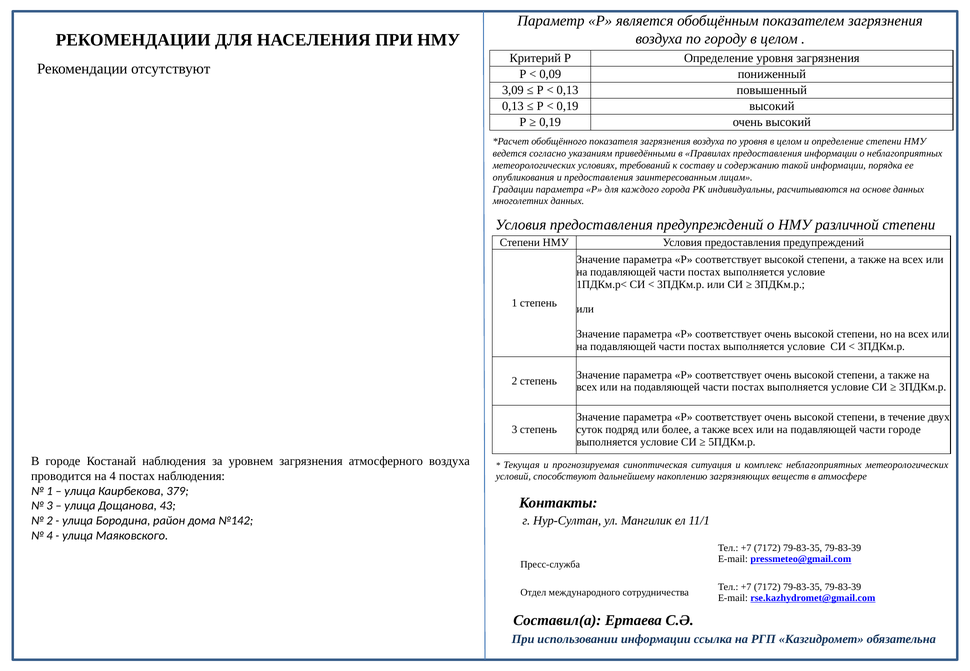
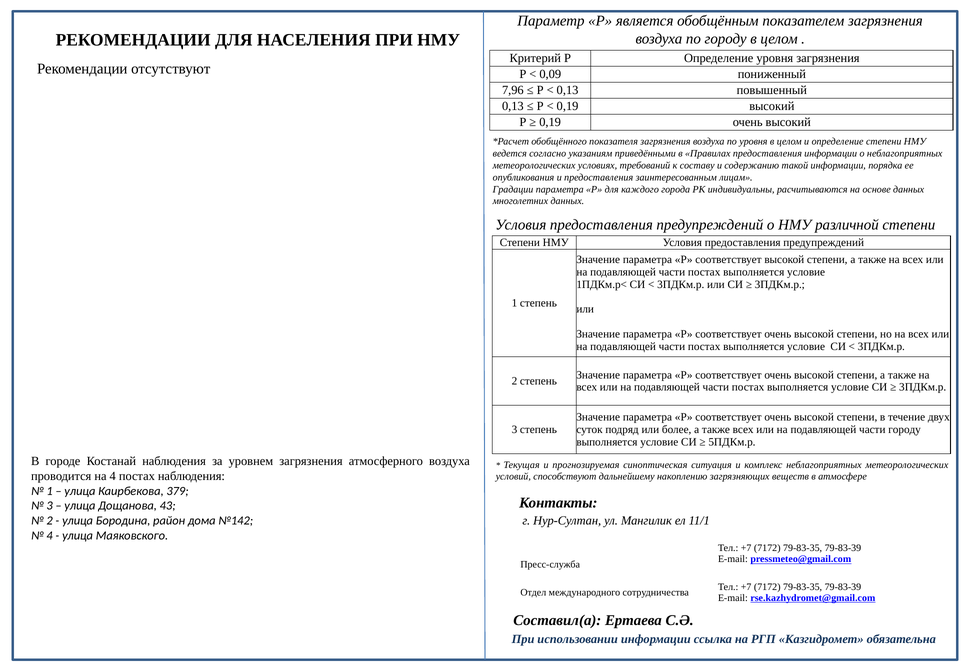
3,09: 3,09 -> 7,96
части городе: городе -> городу
